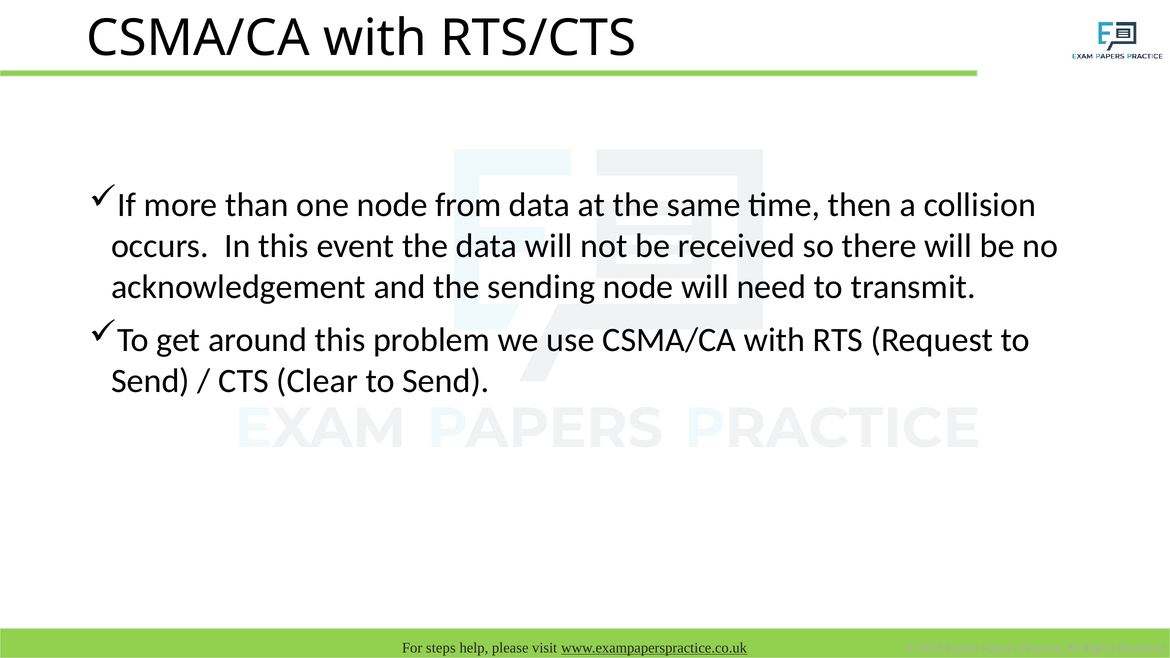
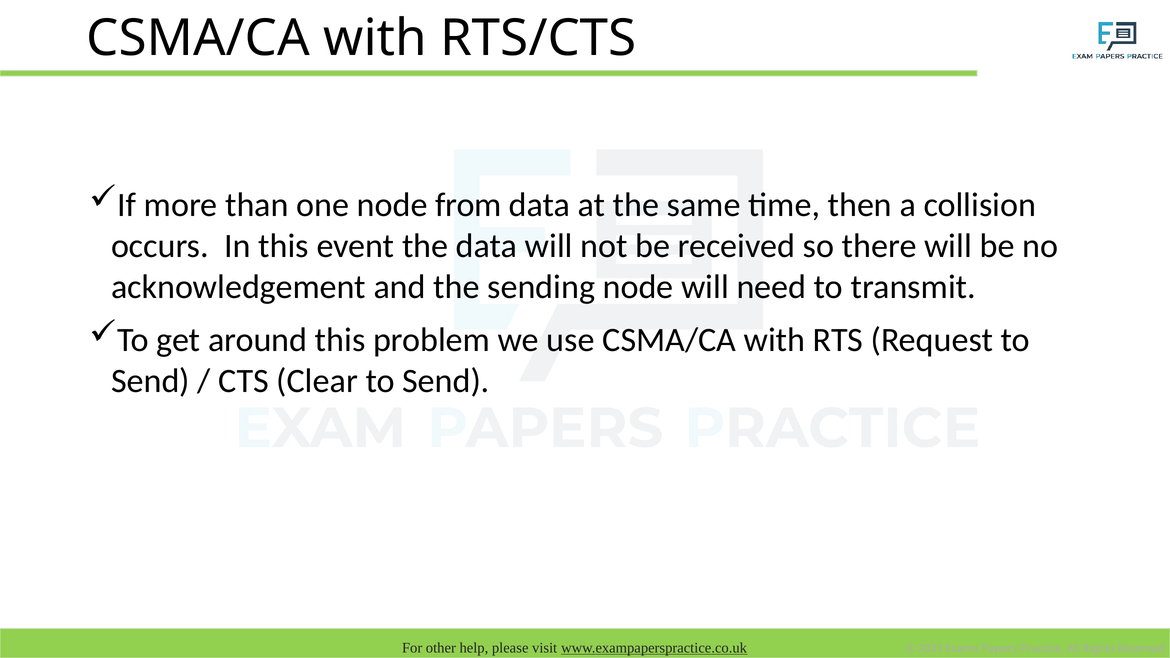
steps: steps -> other
